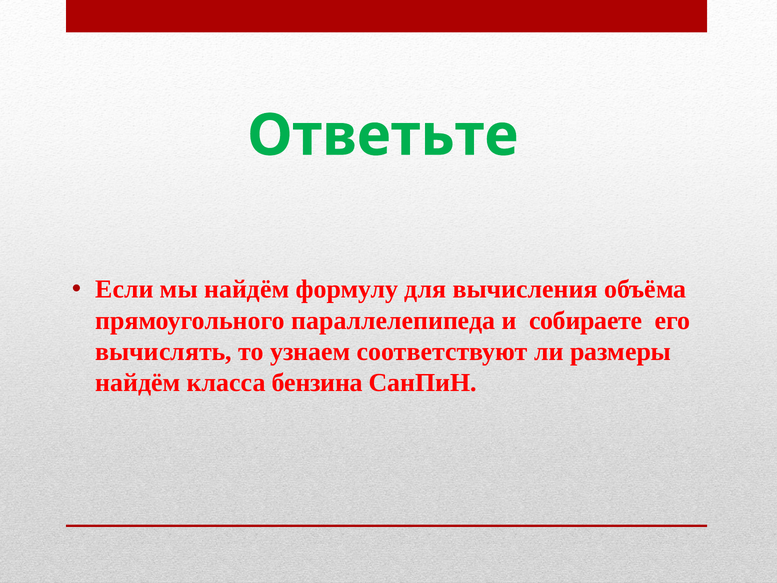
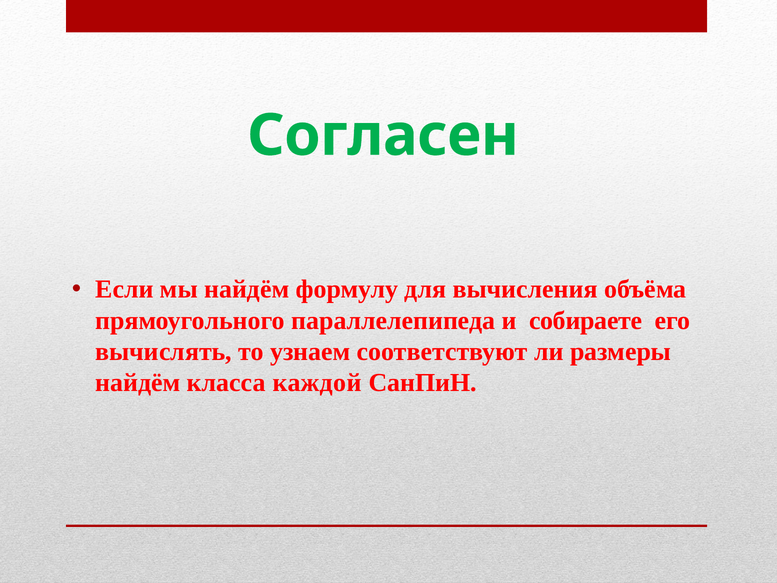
Ответьте: Ответьте -> Согласен
бензина: бензина -> каждой
